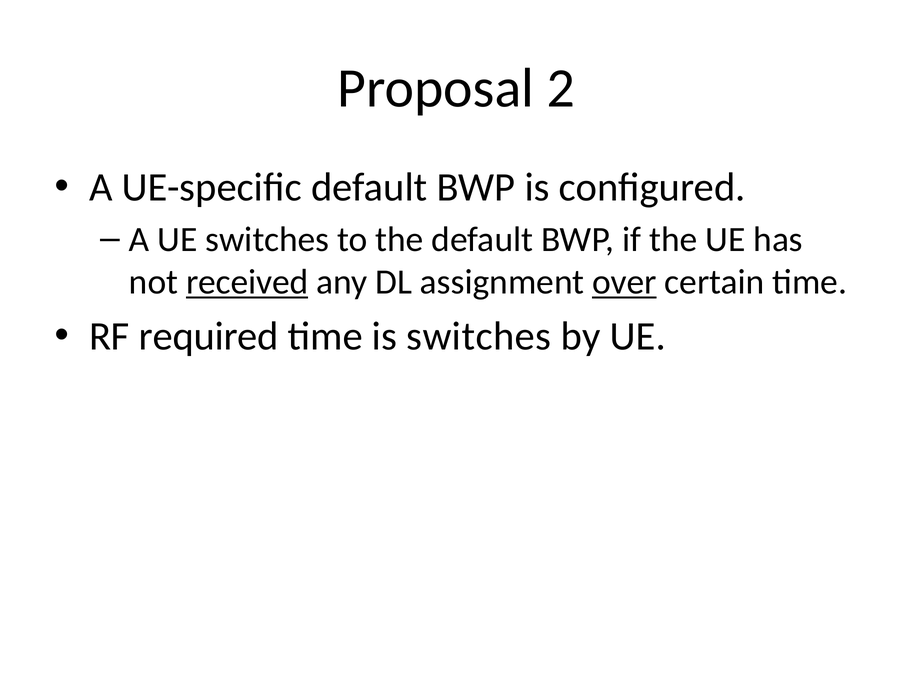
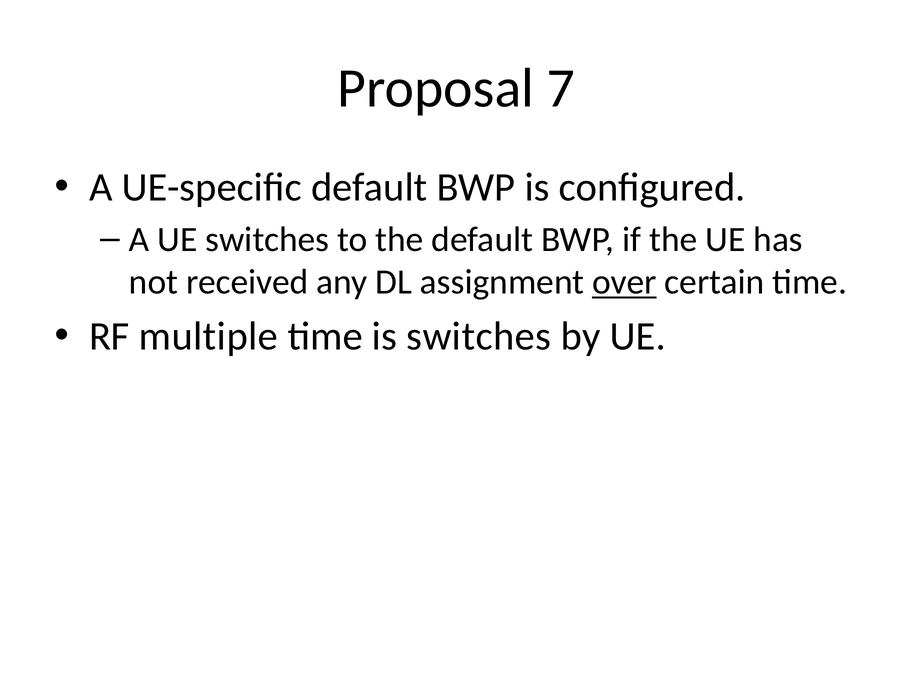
2: 2 -> 7
received underline: present -> none
required: required -> multiple
